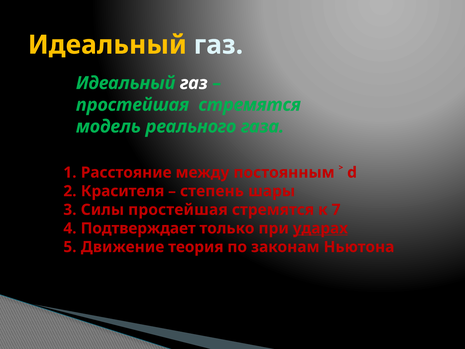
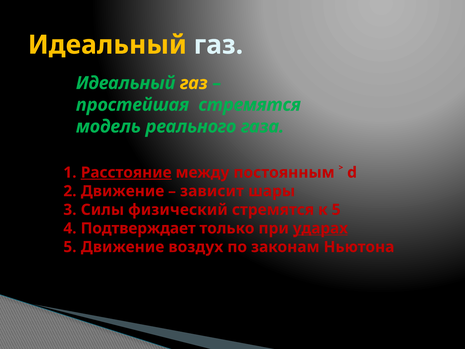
газ at (194, 83) colour: white -> yellow
Расстояние underline: none -> present
Красителя at (123, 191): Красителя -> Движение
степень: степень -> зависит
Силы простейшая: простейшая -> физический
к 7: 7 -> 5
теория: теория -> воздух
